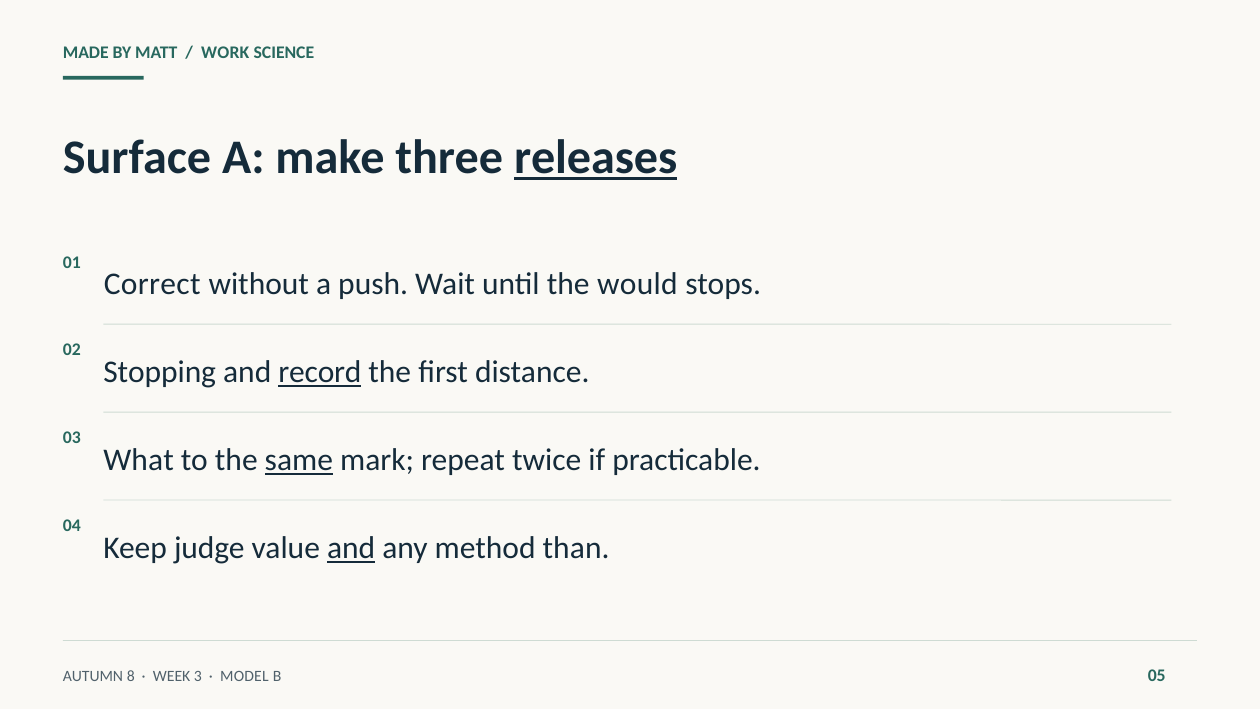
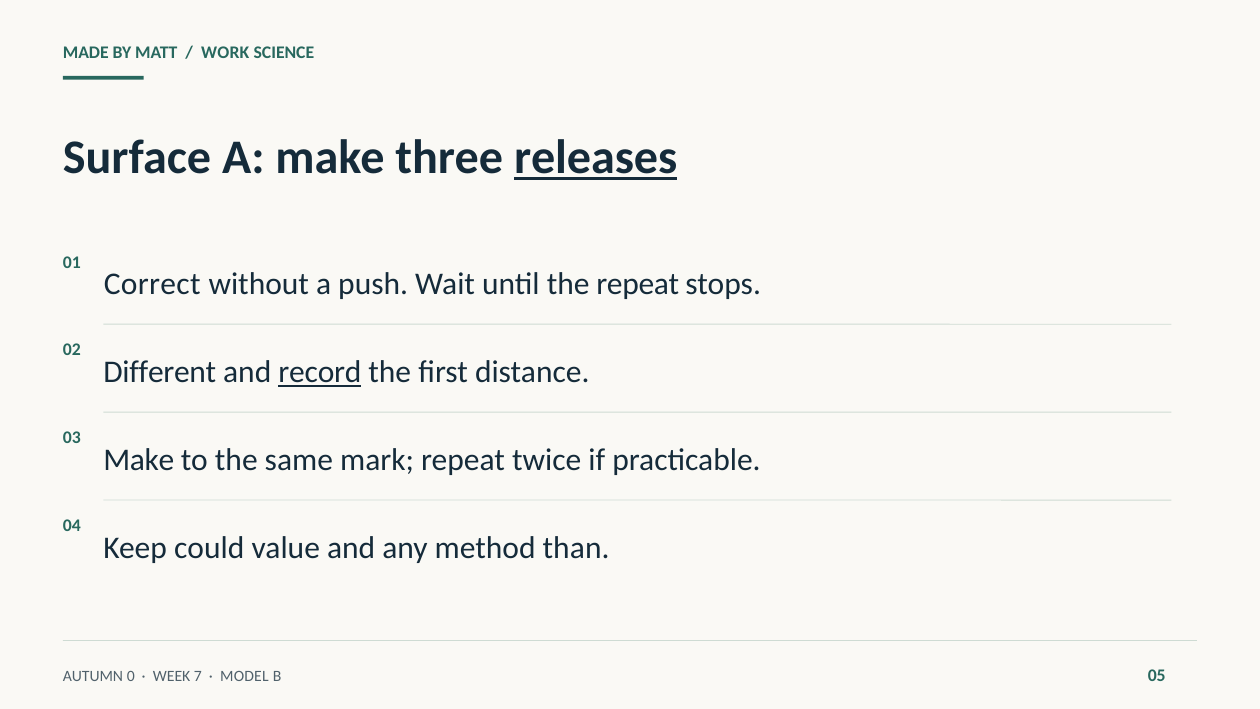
the would: would -> repeat
Stopping: Stopping -> Different
What at (139, 460): What -> Make
same underline: present -> none
judge: judge -> could
and at (351, 548) underline: present -> none
8: 8 -> 0
3: 3 -> 7
